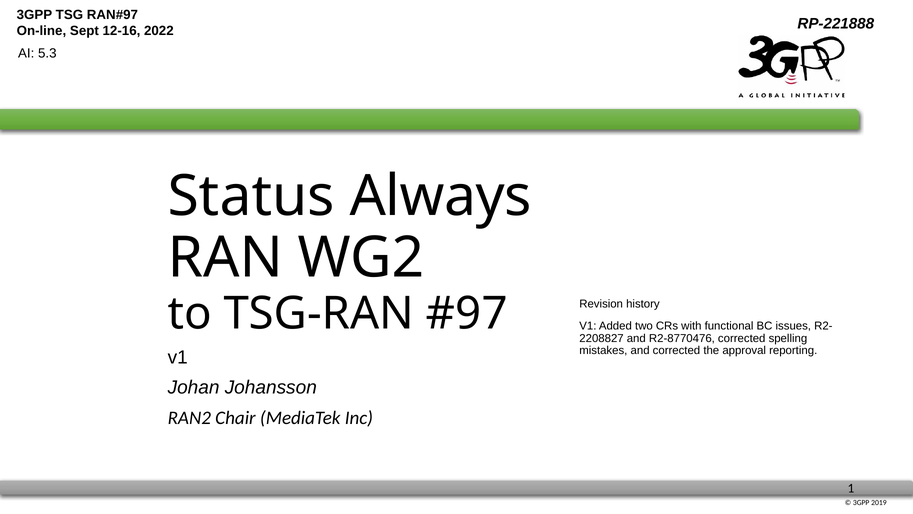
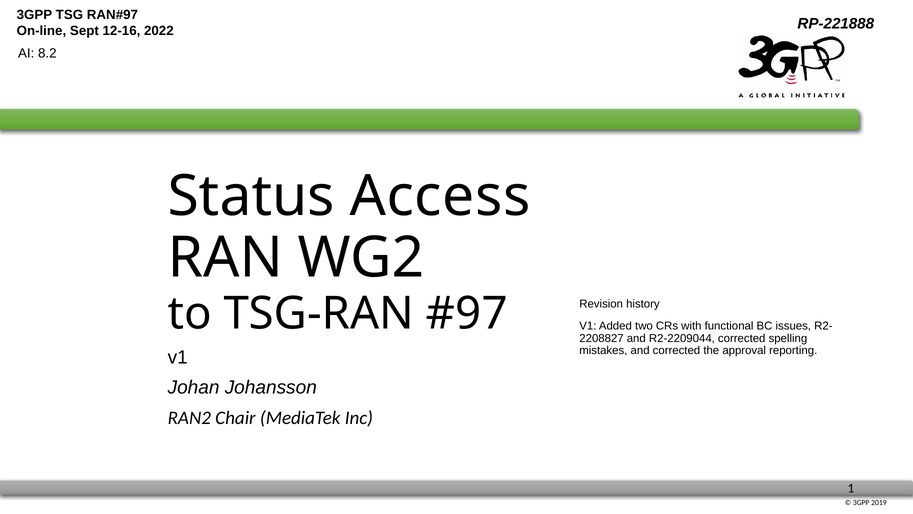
5.3: 5.3 -> 8.2
Always: Always -> Access
R2-8770476: R2-8770476 -> R2-2209044
